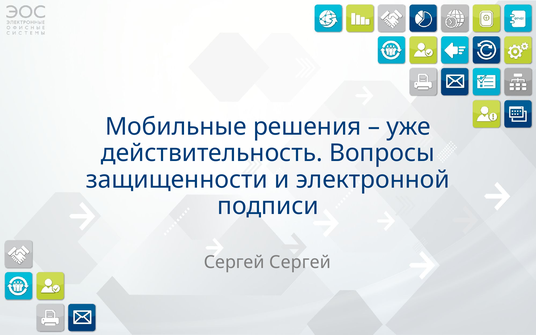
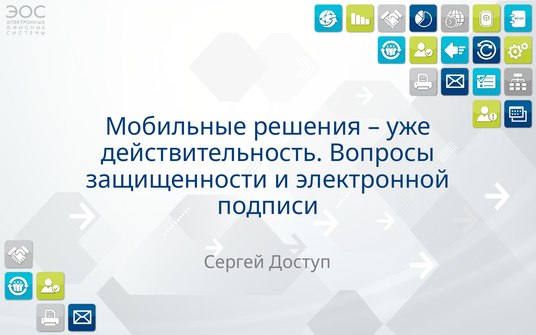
Сергей Сергей: Сергей -> Доступ
